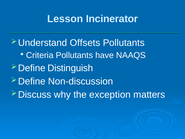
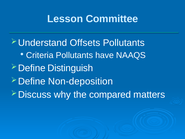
Incinerator: Incinerator -> Committee
Non-discussion: Non-discussion -> Non-deposition
exception: exception -> compared
